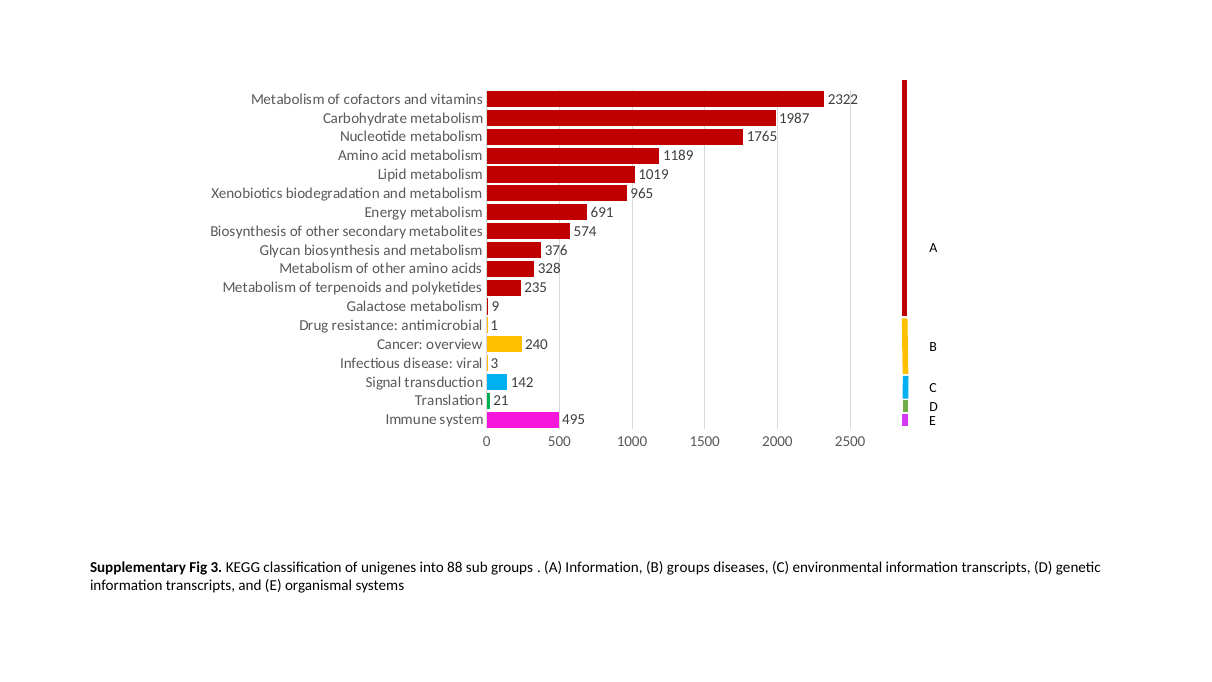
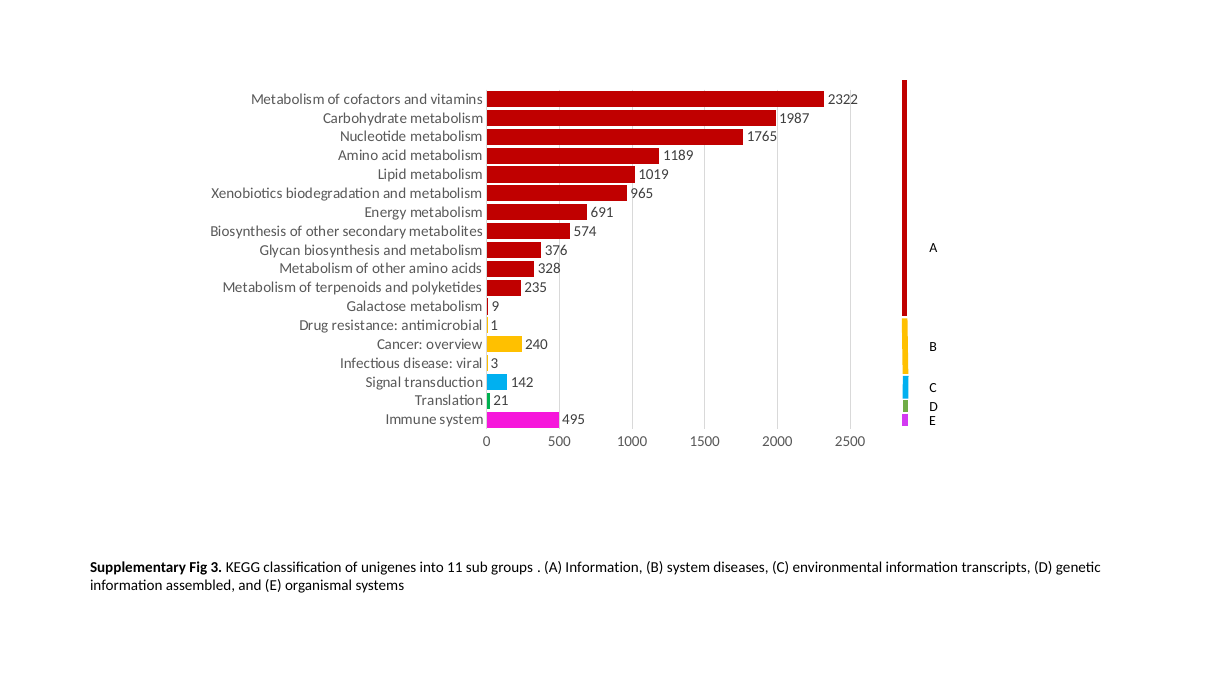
88: 88 -> 11
B groups: groups -> system
transcripts at (200, 585): transcripts -> assembled
